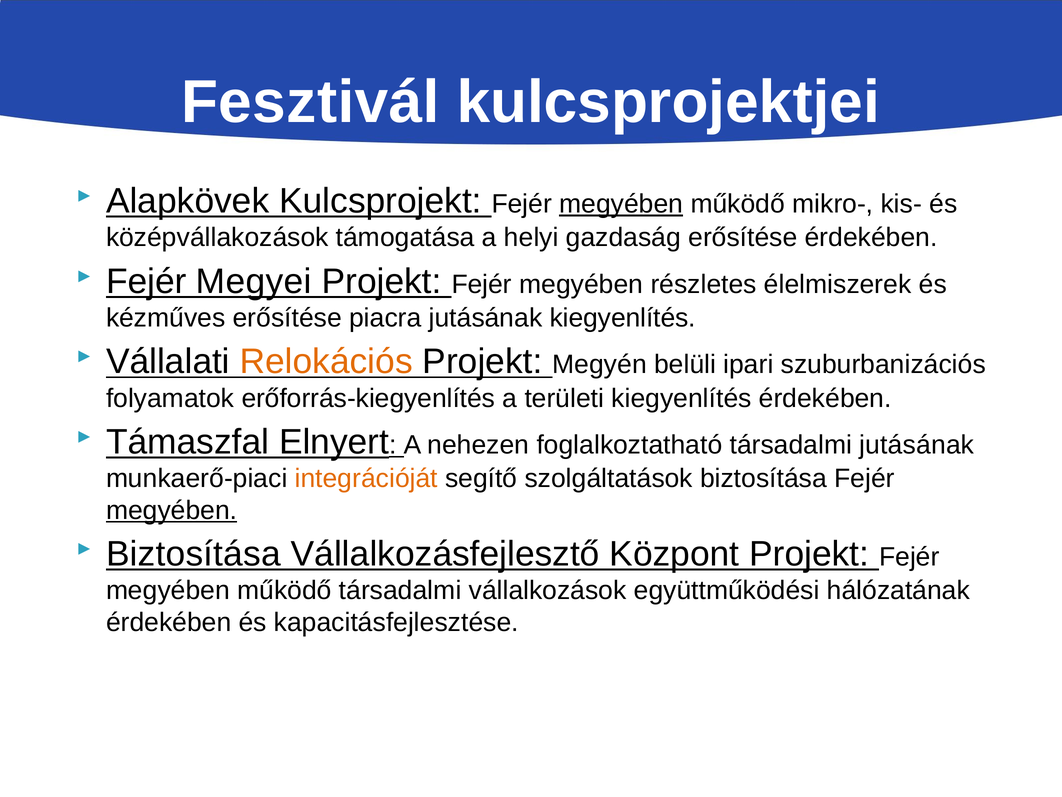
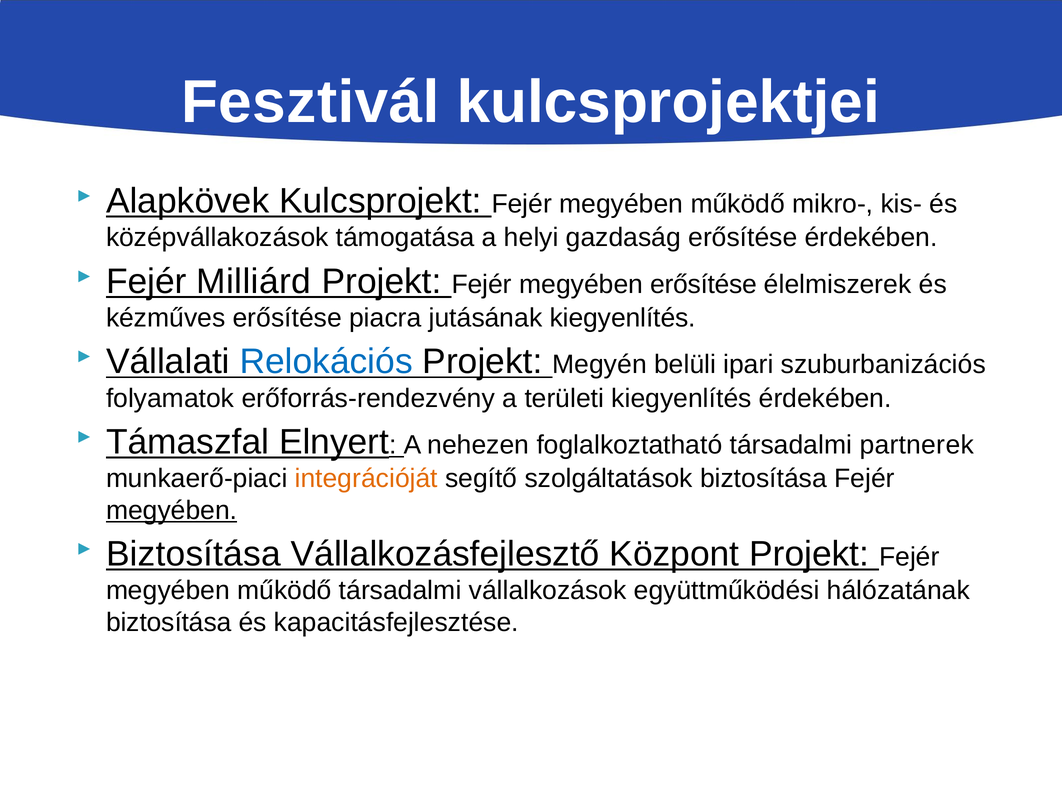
megyében at (621, 204) underline: present -> none
Megyei: Megyei -> Milliárd
megyében részletes: részletes -> erősítése
Relokációs colour: orange -> blue
erőforrás-kiegyenlítés: erőforrás-kiegyenlítés -> erőforrás-rendezvény
társadalmi jutásának: jutásának -> partnerek
érdekében at (169, 622): érdekében -> biztosítása
